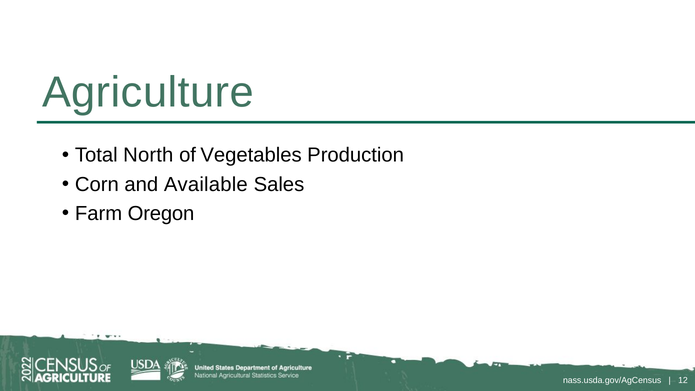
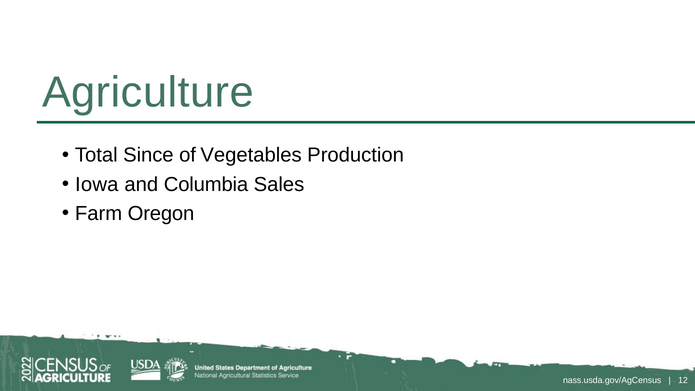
North: North -> Since
Corn: Corn -> Iowa
Available: Available -> Columbia
